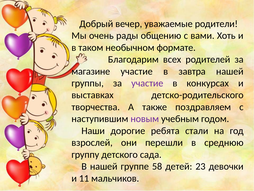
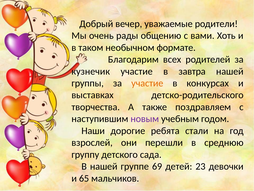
магазине: магазине -> кузнечик
участие at (147, 83) colour: purple -> orange
58: 58 -> 69
11: 11 -> 65
